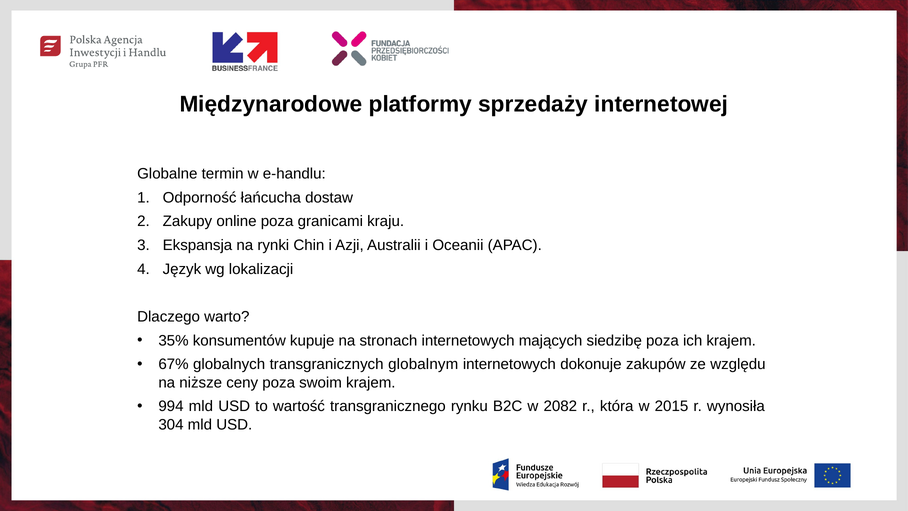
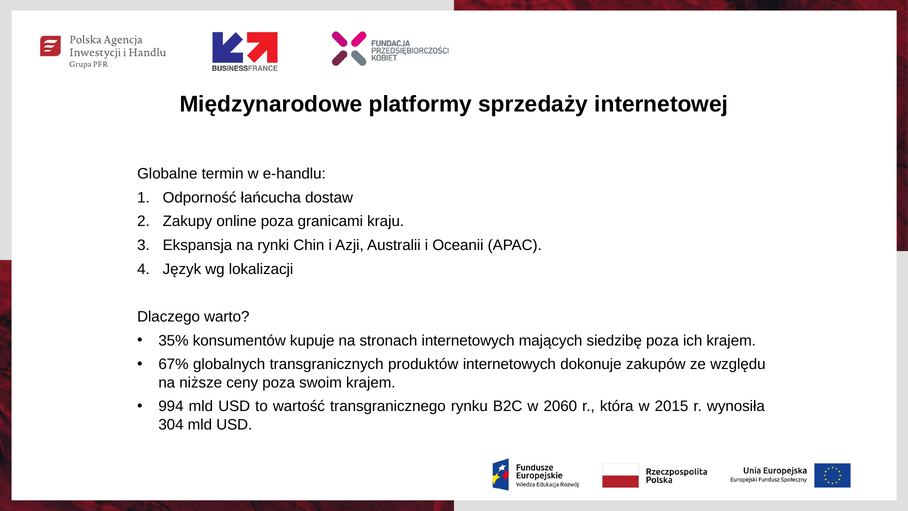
globalnym: globalnym -> produktów
2082: 2082 -> 2060
